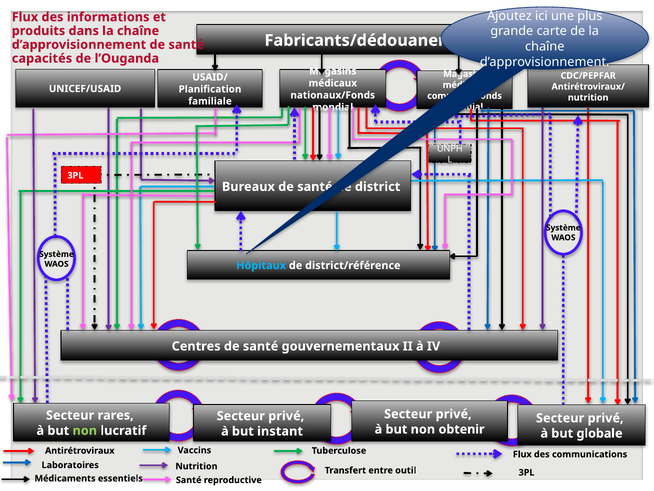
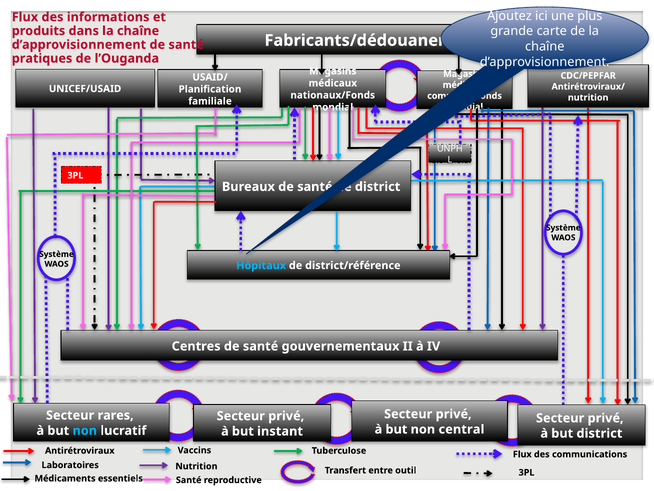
capacités: capacités -> pratiques
obtenir: obtenir -> central
non at (85, 430) colour: light green -> light blue
but globale: globale -> district
